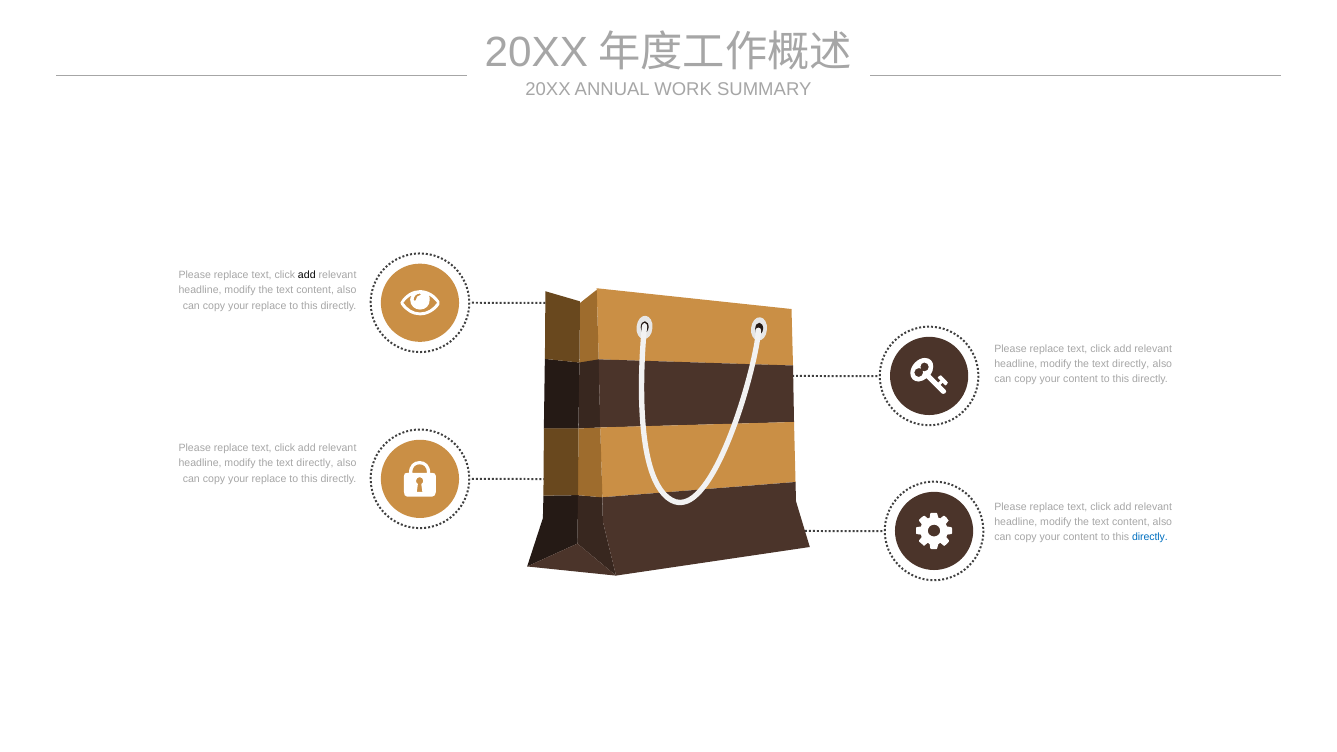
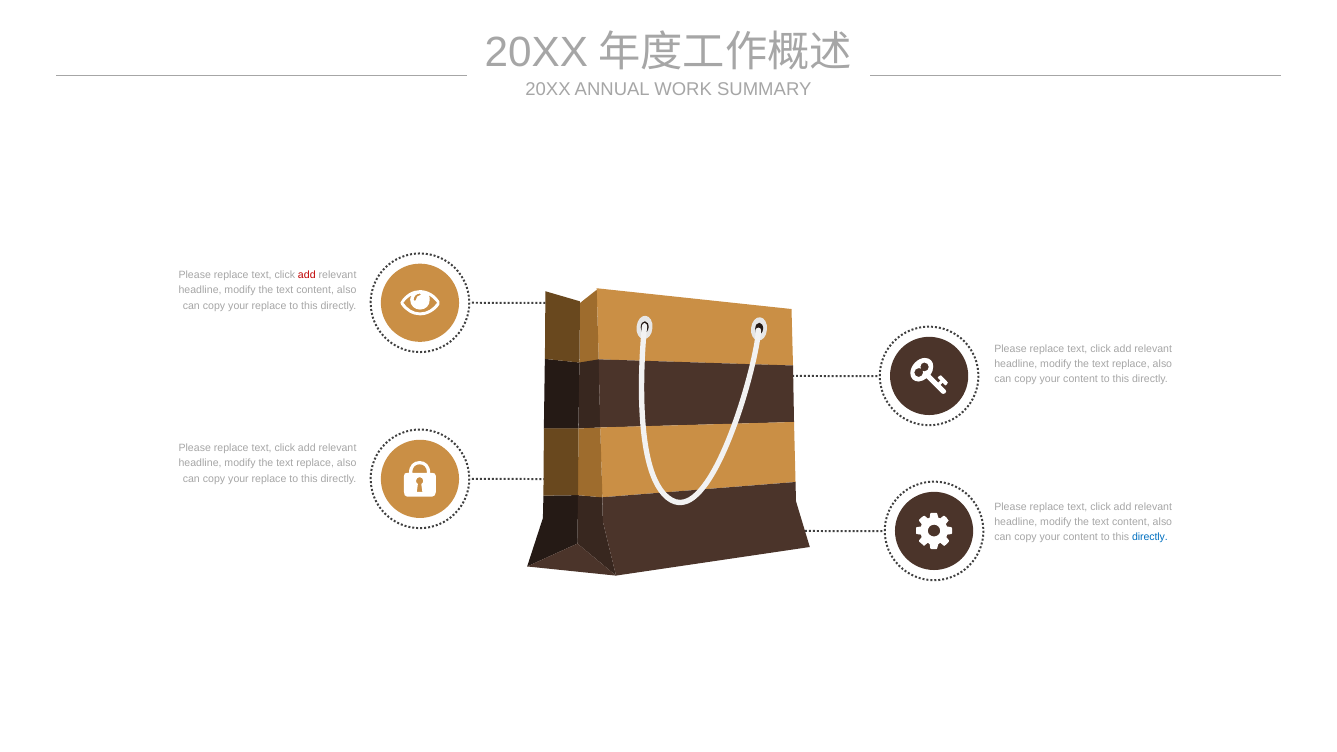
add at (307, 275) colour: black -> red
directly at (1131, 364): directly -> replace
directly at (315, 464): directly -> replace
